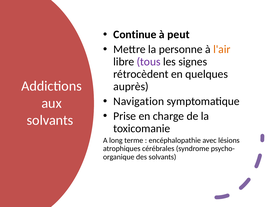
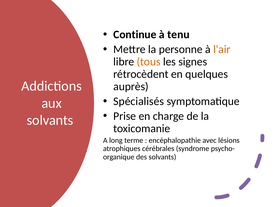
peut: peut -> tenu
tous colour: purple -> orange
Navigation: Navigation -> Spécialisés
